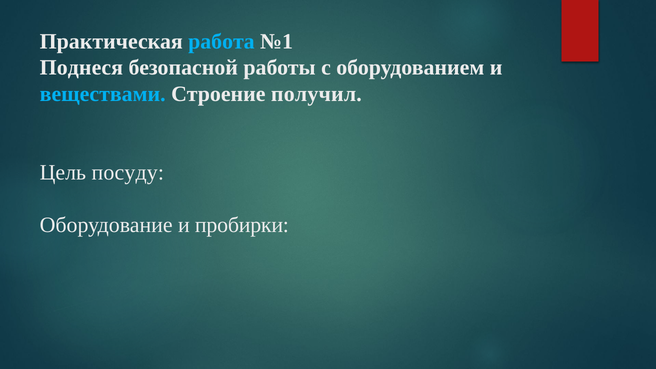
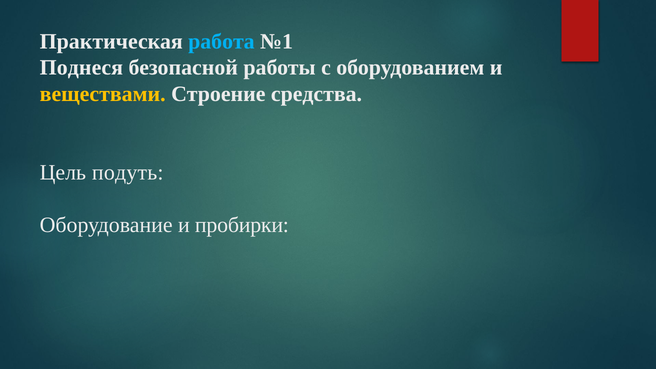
веществами colour: light blue -> yellow
получил: получил -> средства
посуду: посуду -> подуть
